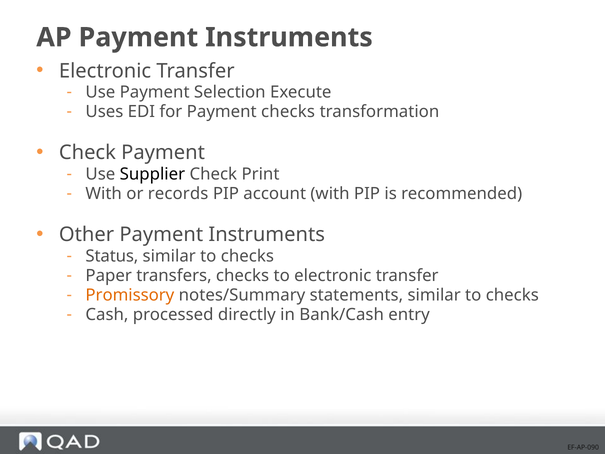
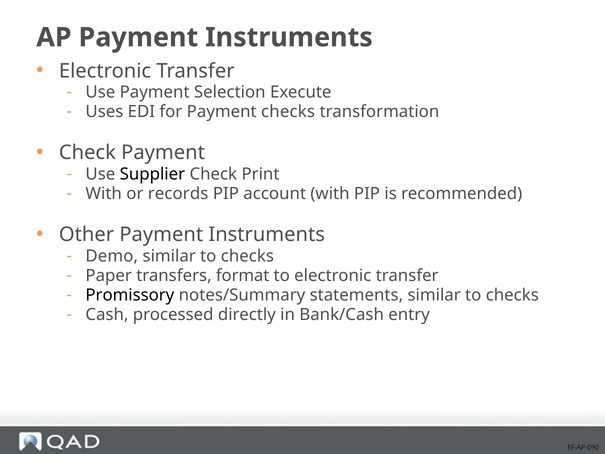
Status: Status -> Demo
transfers checks: checks -> format
Promissory colour: orange -> black
